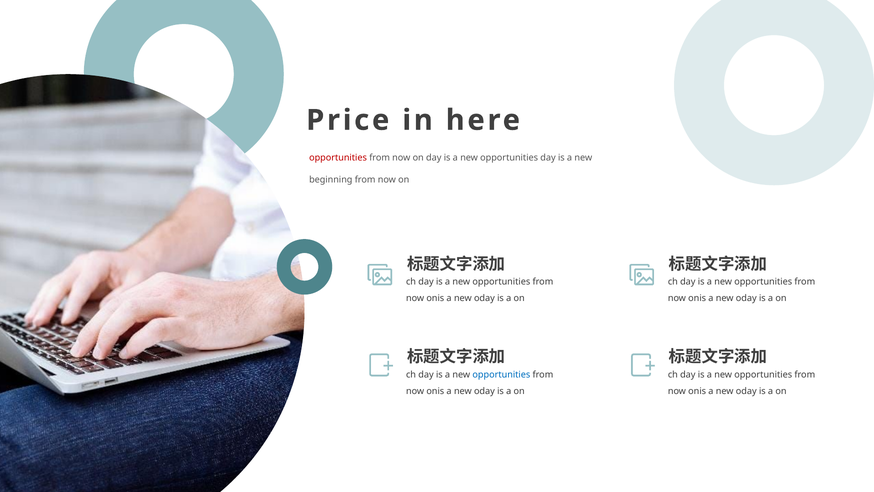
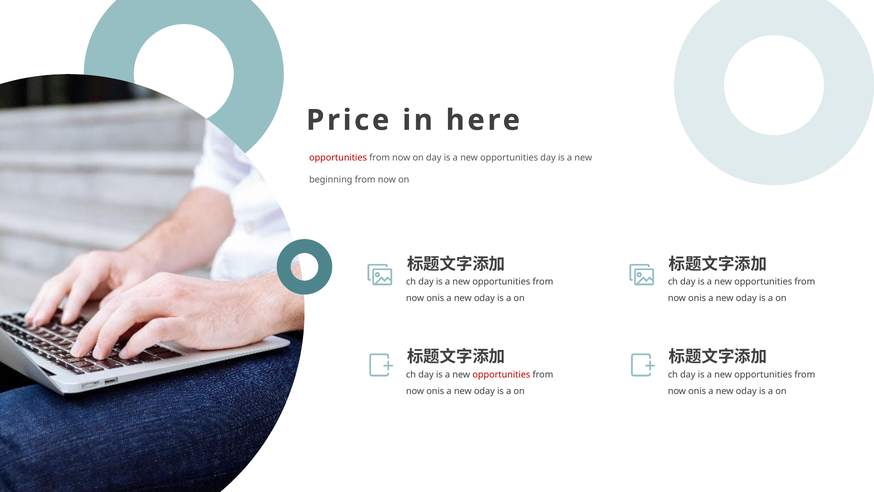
opportunities at (501, 374) colour: blue -> red
